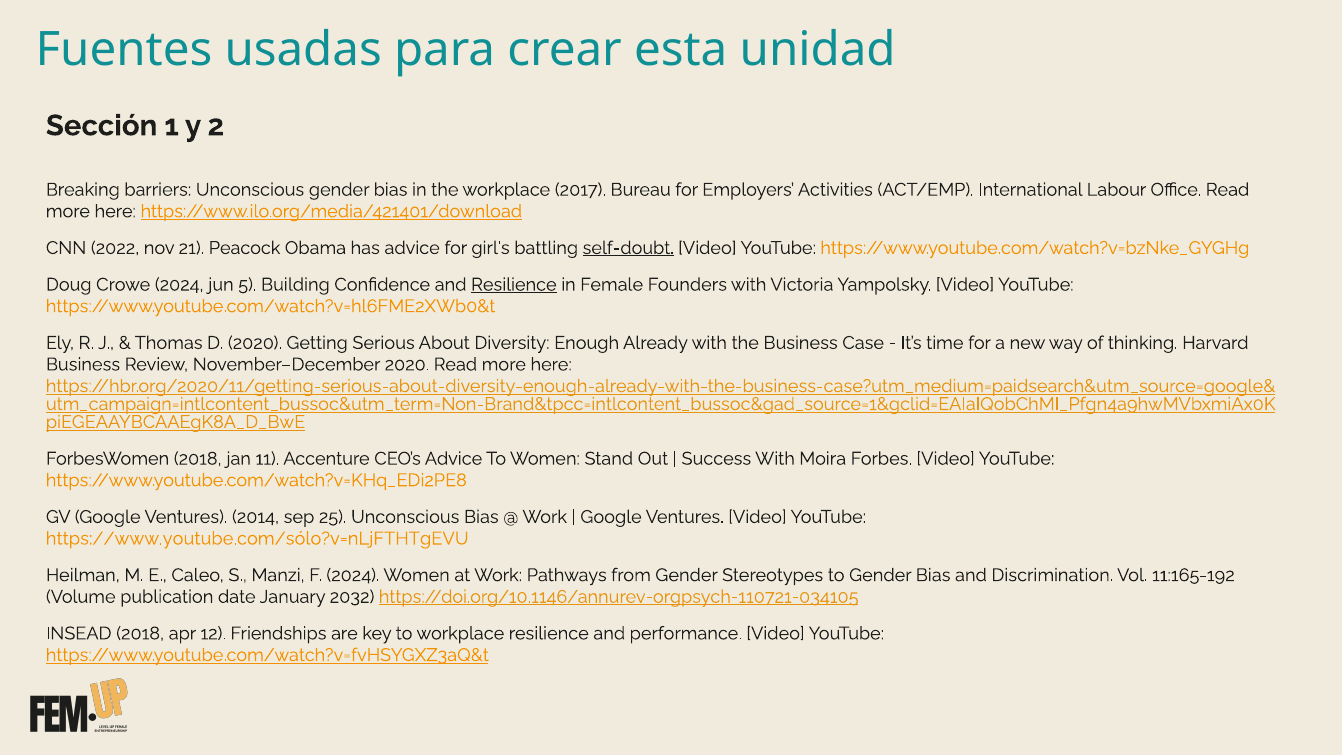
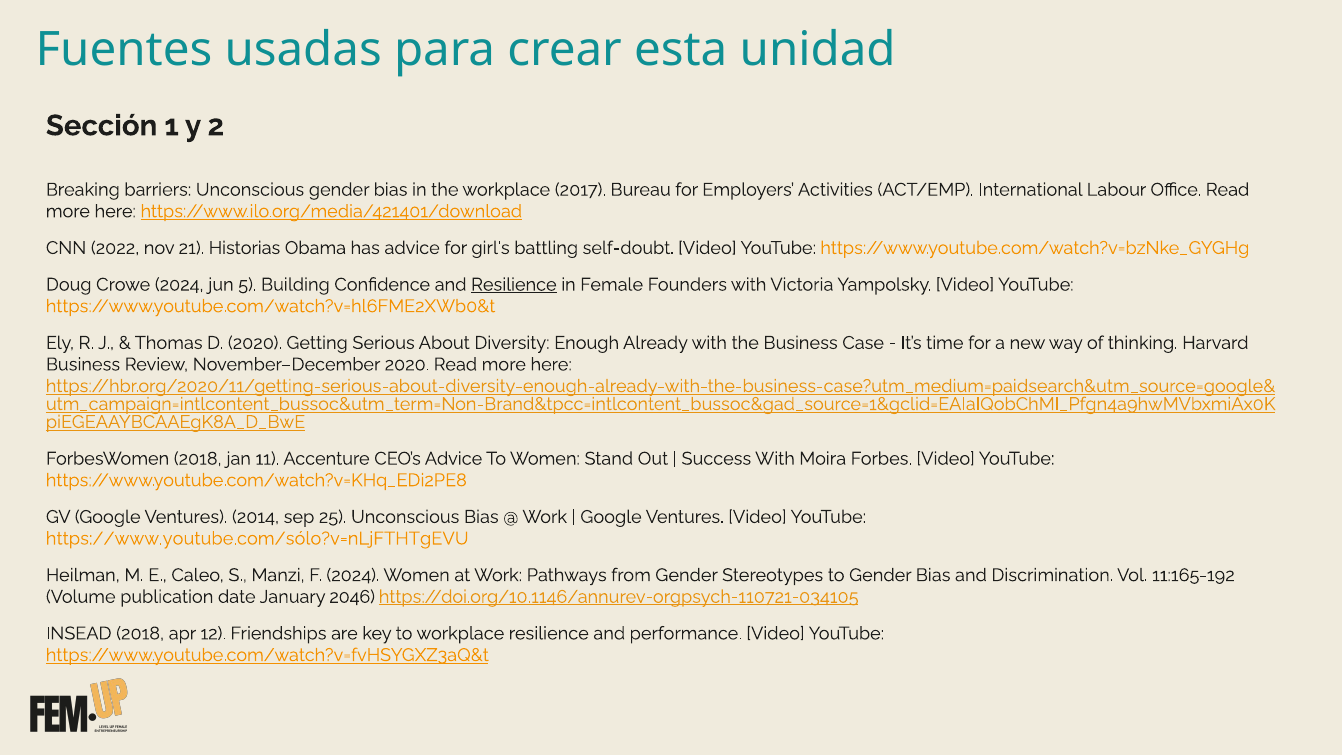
Peacock: Peacock -> Historias
self-doubt underline: present -> none
2032: 2032 -> 2046
